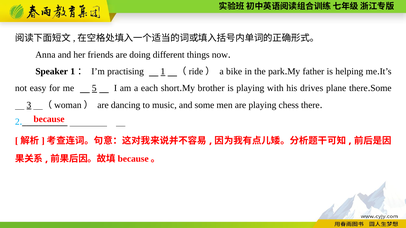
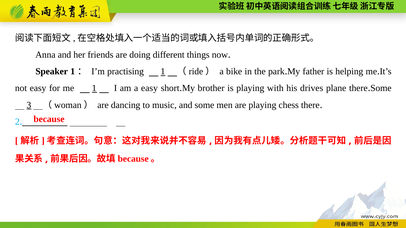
me 5: 5 -> 1
a each: each -> easy
